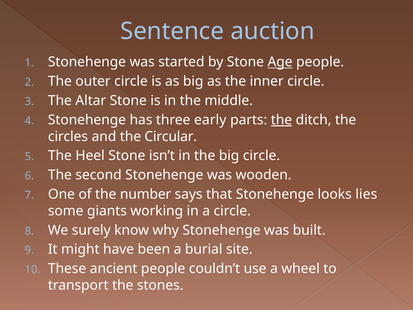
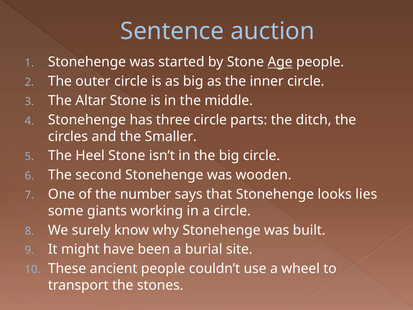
three early: early -> circle
the at (282, 120) underline: present -> none
Circular: Circular -> Smaller
